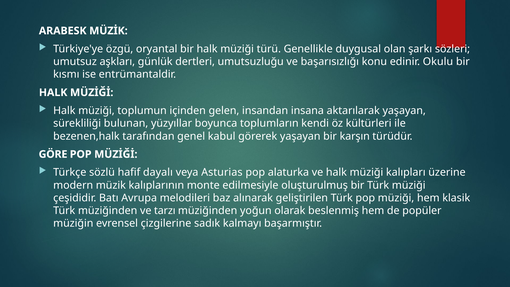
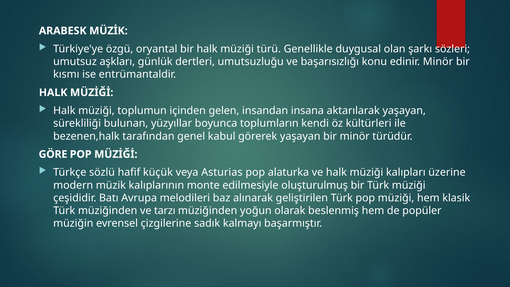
edinir Okulu: Okulu -> Minör
bir karşın: karşın -> minör
dayalı: dayalı -> küçük
